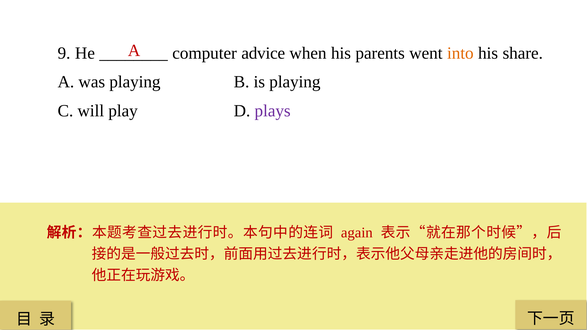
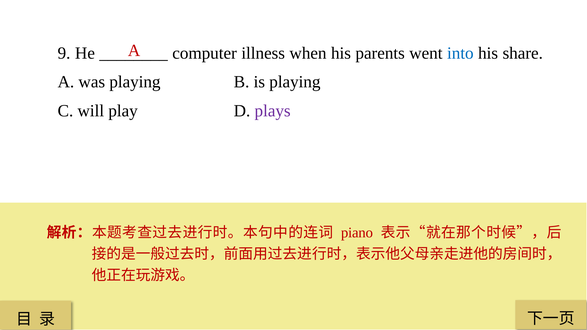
advice: advice -> illness
into colour: orange -> blue
again: again -> piano
